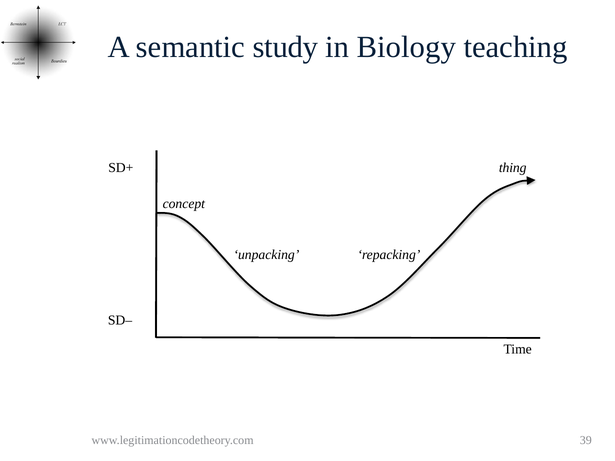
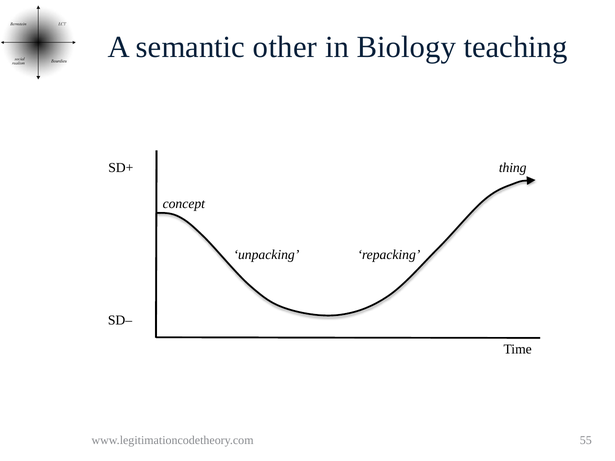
study: study -> other
39: 39 -> 55
